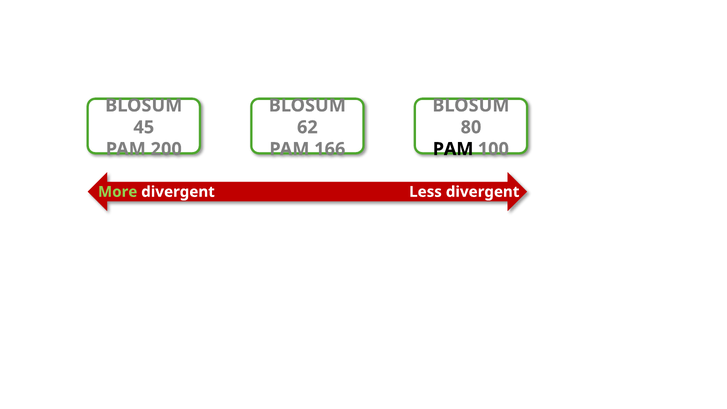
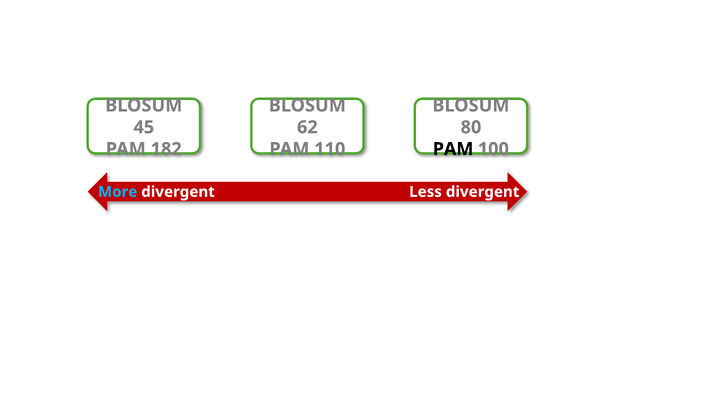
200: 200 -> 182
166: 166 -> 110
More colour: light green -> light blue
